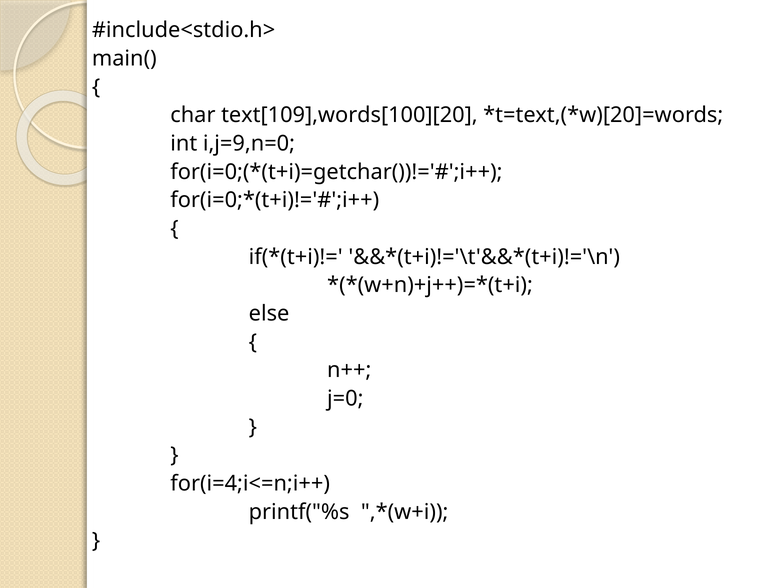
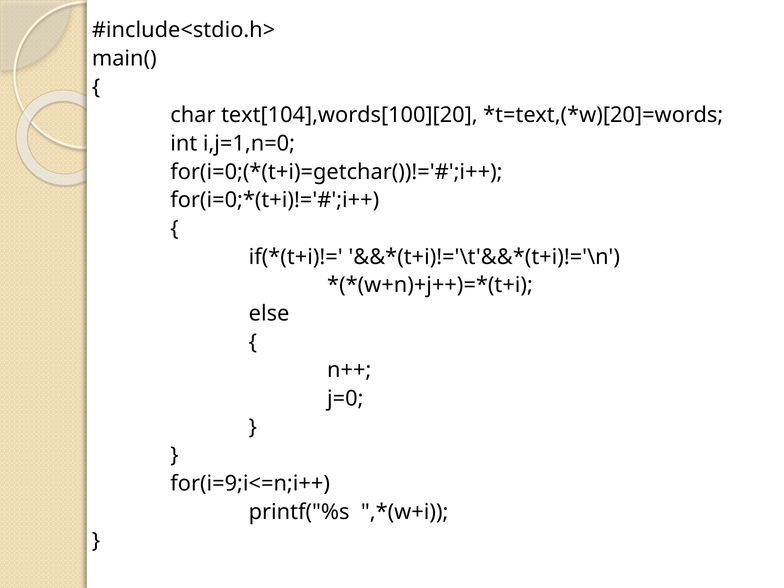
text[109],words[100][20: text[109],words[100][20 -> text[104],words[100][20
i,j=9,n=0: i,j=9,n=0 -> i,j=1,n=0
for(i=4;i<=n;i++: for(i=4;i<=n;i++ -> for(i=9;i<=n;i++
